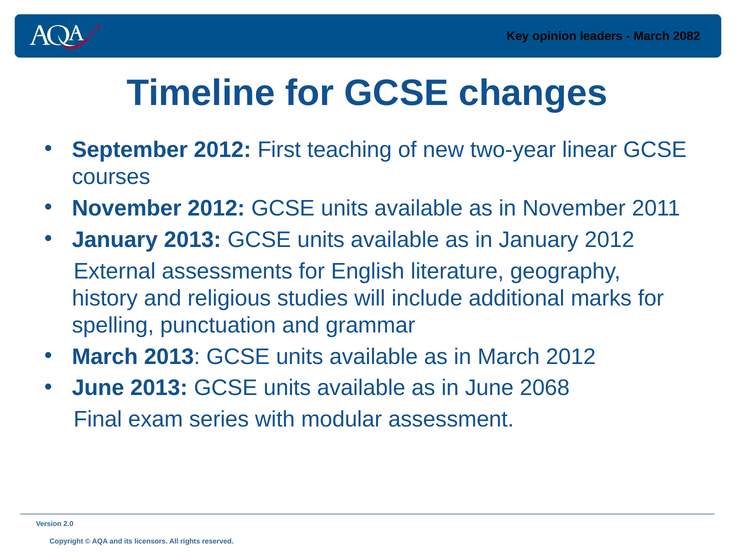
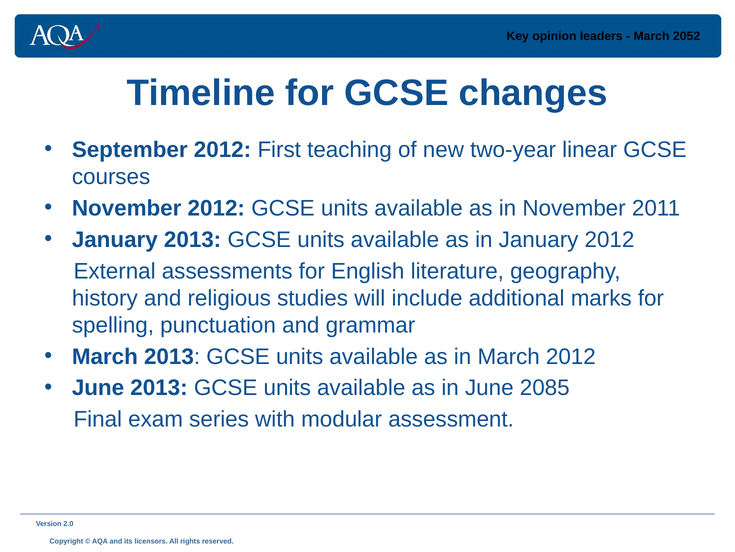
2082: 2082 -> 2052
2068: 2068 -> 2085
